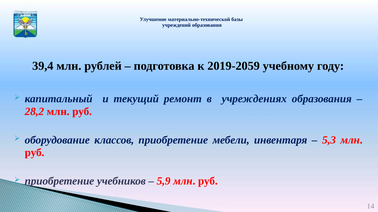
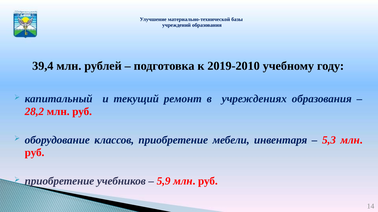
2019-2059: 2019-2059 -> 2019-2010
